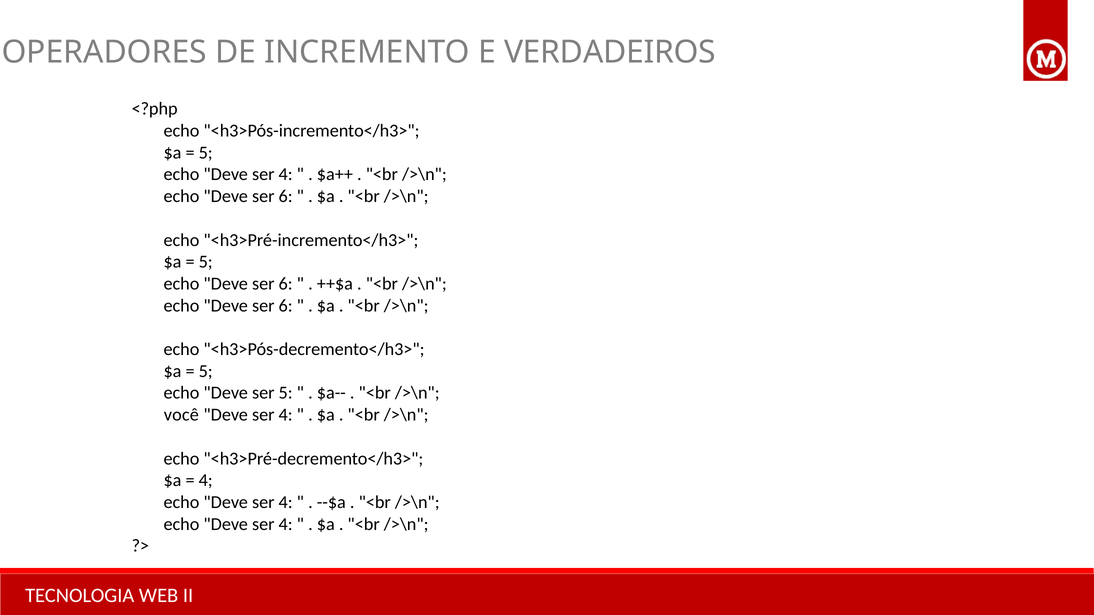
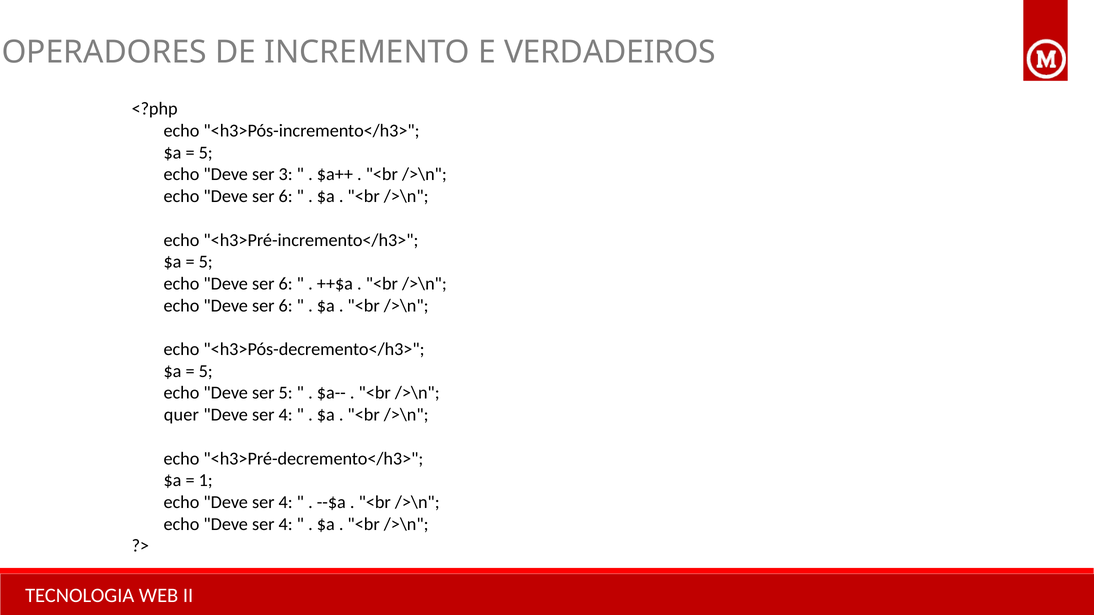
4 at (286, 175): 4 -> 3
você: você -> quer
4 at (206, 481): 4 -> 1
